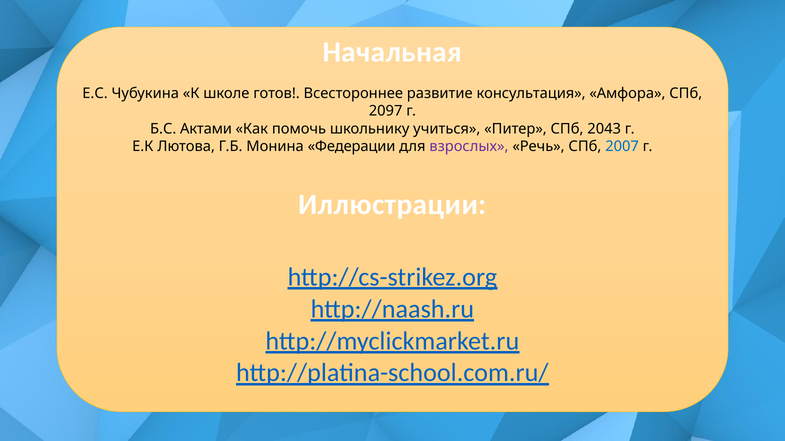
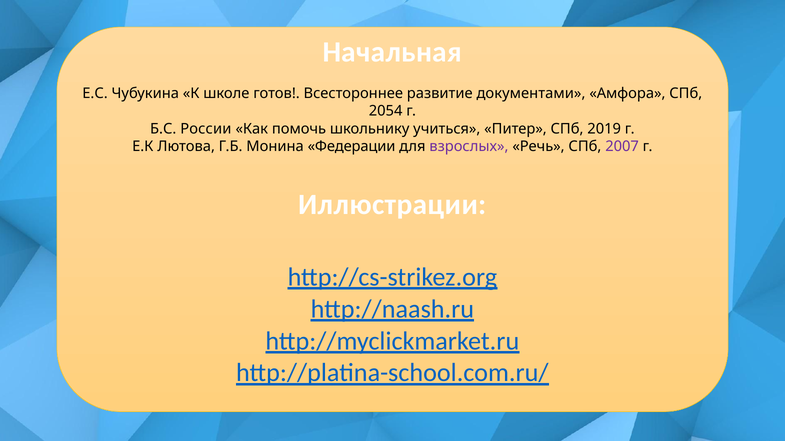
консультация: консультация -> документами
2097: 2097 -> 2054
Актами: Актами -> России
2043: 2043 -> 2019
2007 colour: blue -> purple
